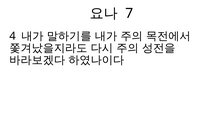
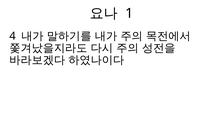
7: 7 -> 1
